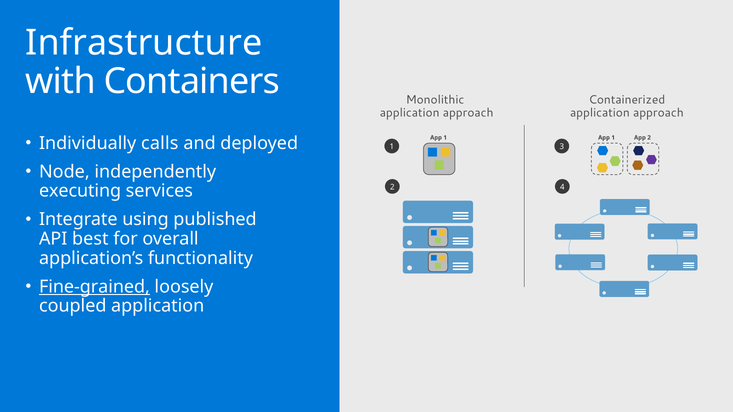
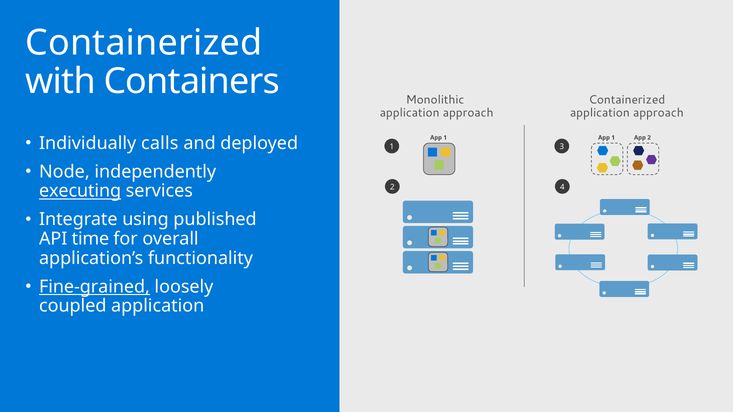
Infrastructure at (144, 43): Infrastructure -> Containerized
executing underline: none -> present
best: best -> time
